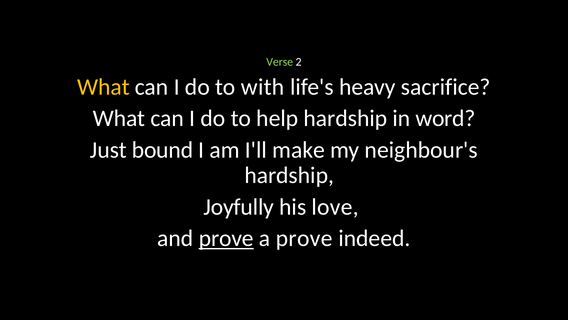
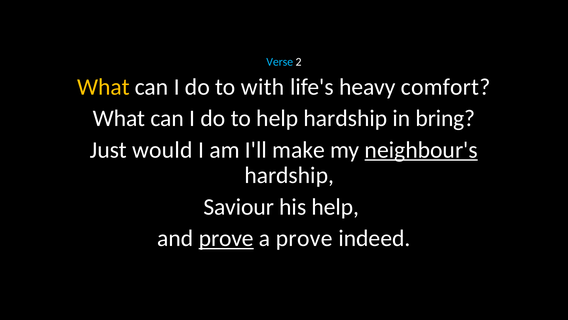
Verse colour: light green -> light blue
sacrifice: sacrifice -> comfort
word: word -> bring
bound: bound -> would
neighbour's underline: none -> present
Joyfully: Joyfully -> Saviour
his love: love -> help
